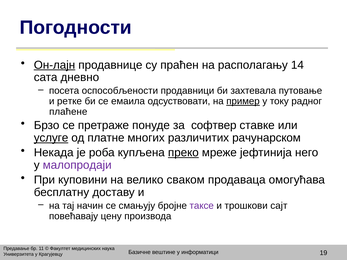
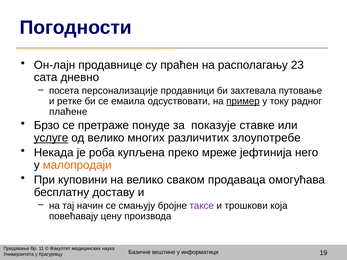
Он-лајн underline: present -> none
14: 14 -> 23
оспособљености: оспособљености -> персонализације
софтвер: софтвер -> показује
од платне: платне -> велико
рачунарском: рачунарском -> злоупотребе
преко underline: present -> none
малопродаји colour: purple -> orange
сајт: сајт -> која
